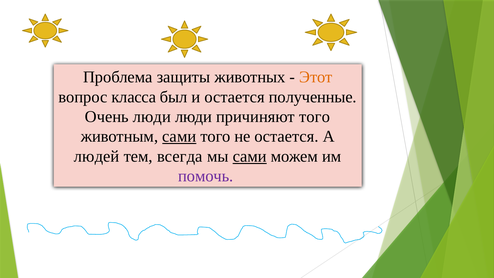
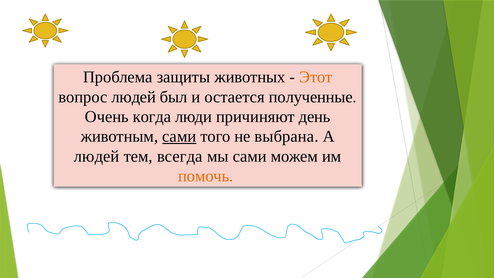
вопрос класса: класса -> людей
Очень люди: люди -> когда
причиняют того: того -> день
не остается: остается -> выбрана
сами at (250, 156) underline: present -> none
помочь colour: purple -> orange
